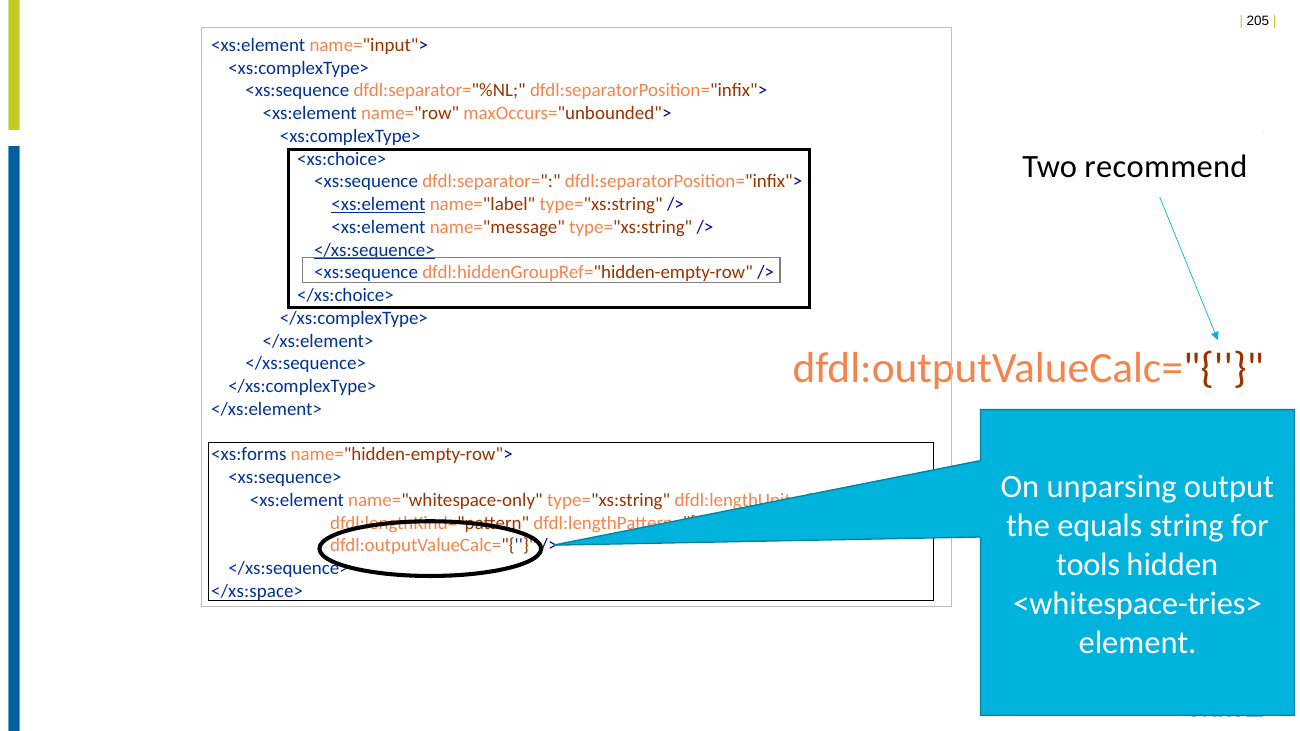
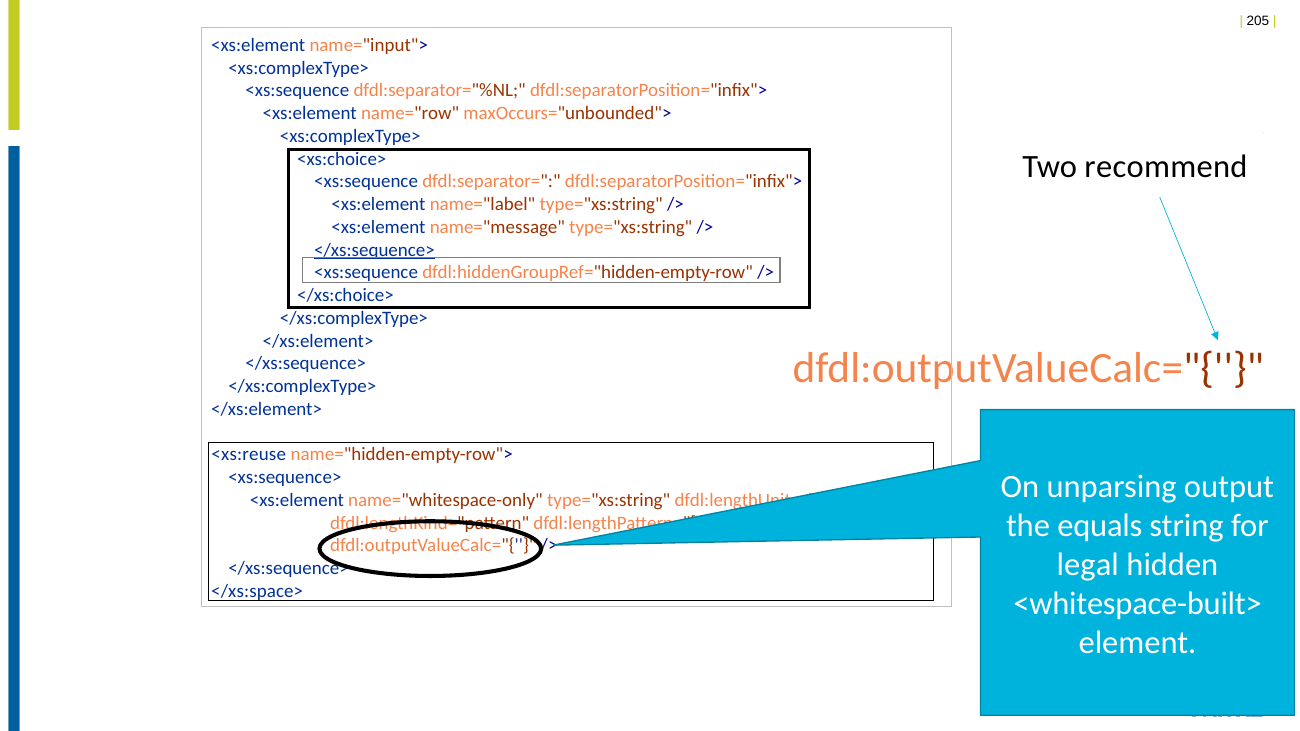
<xs:element at (378, 204) underline: present -> none
<xs:forms: <xs:forms -> <xs:reuse
tools: tools -> legal
<whitespace-tries>: <whitespace-tries> -> <whitespace-built>
